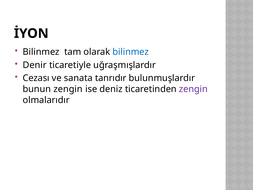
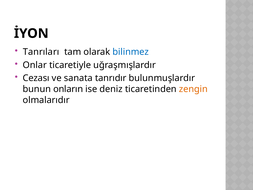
Bilinmez at (41, 52): Bilinmez -> Tanrıları
Denir: Denir -> Onlar
bunun zengin: zengin -> onların
zengin at (193, 89) colour: purple -> orange
